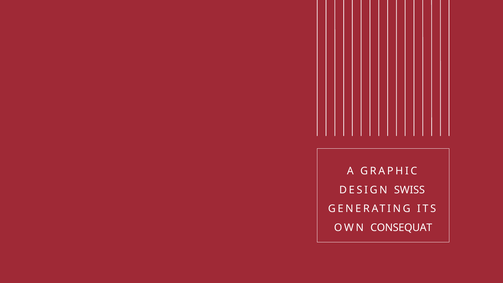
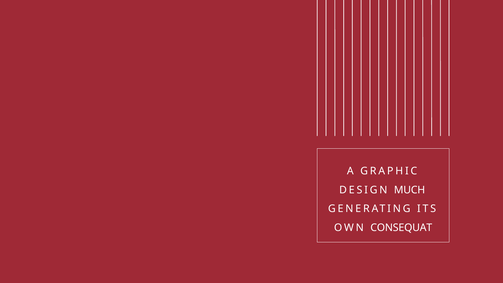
SWISS: SWISS -> MUCH
